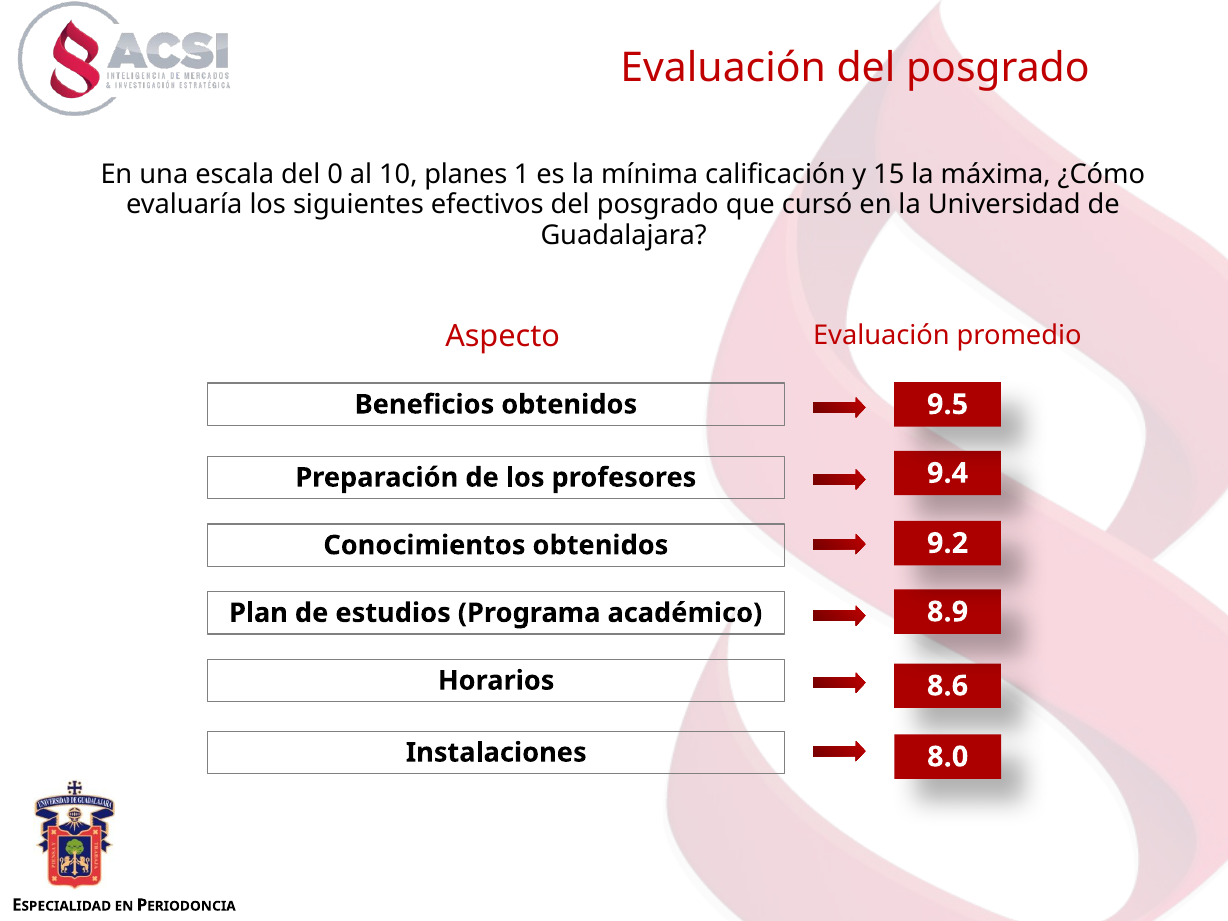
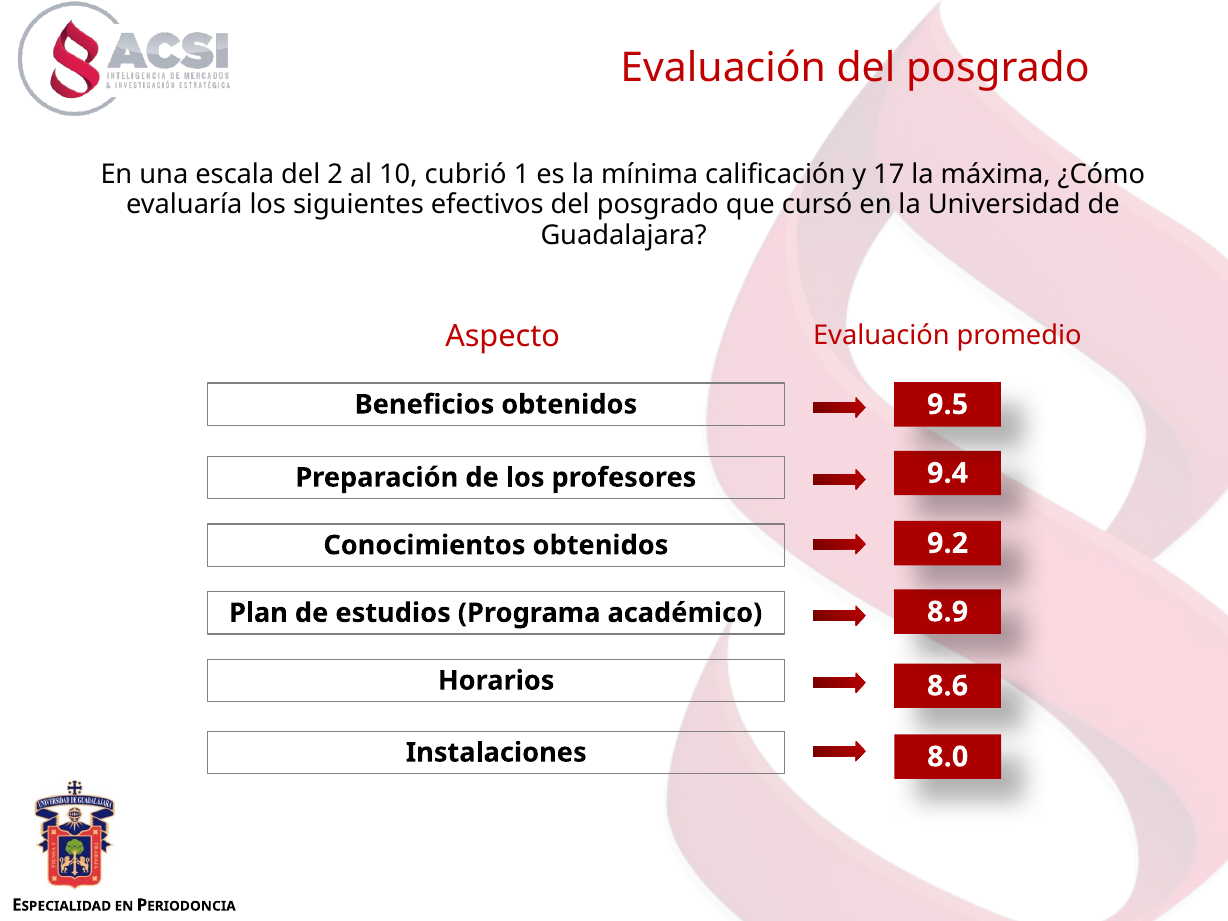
0: 0 -> 2
planes: planes -> cubrió
15: 15 -> 17
